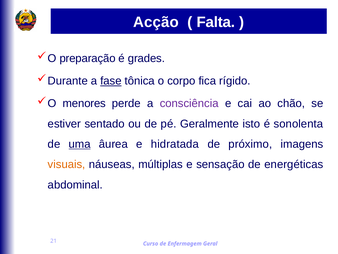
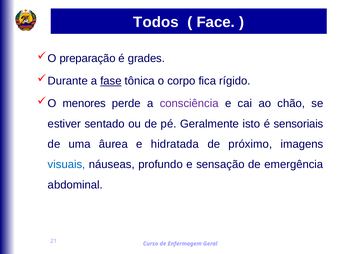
Acção: Acção -> Todos
Falta: Falta -> Face
sonolenta: sonolenta -> sensoriais
uma underline: present -> none
visuais colour: orange -> blue
múltiplas: múltiplas -> profundo
energéticas: energéticas -> emergência
